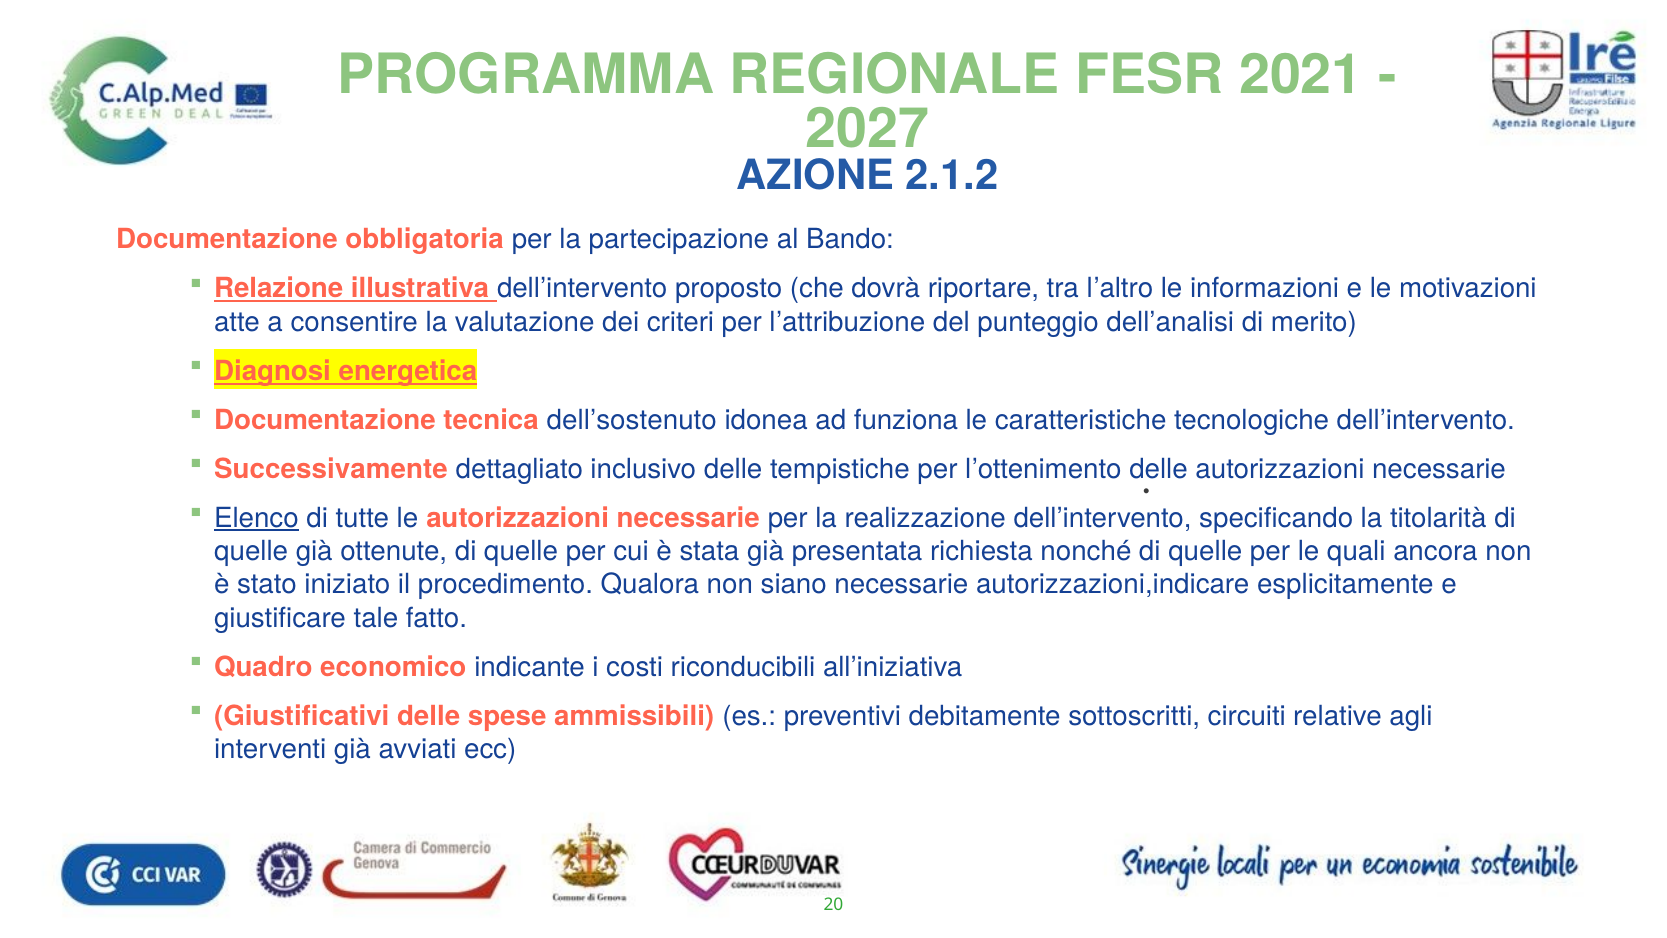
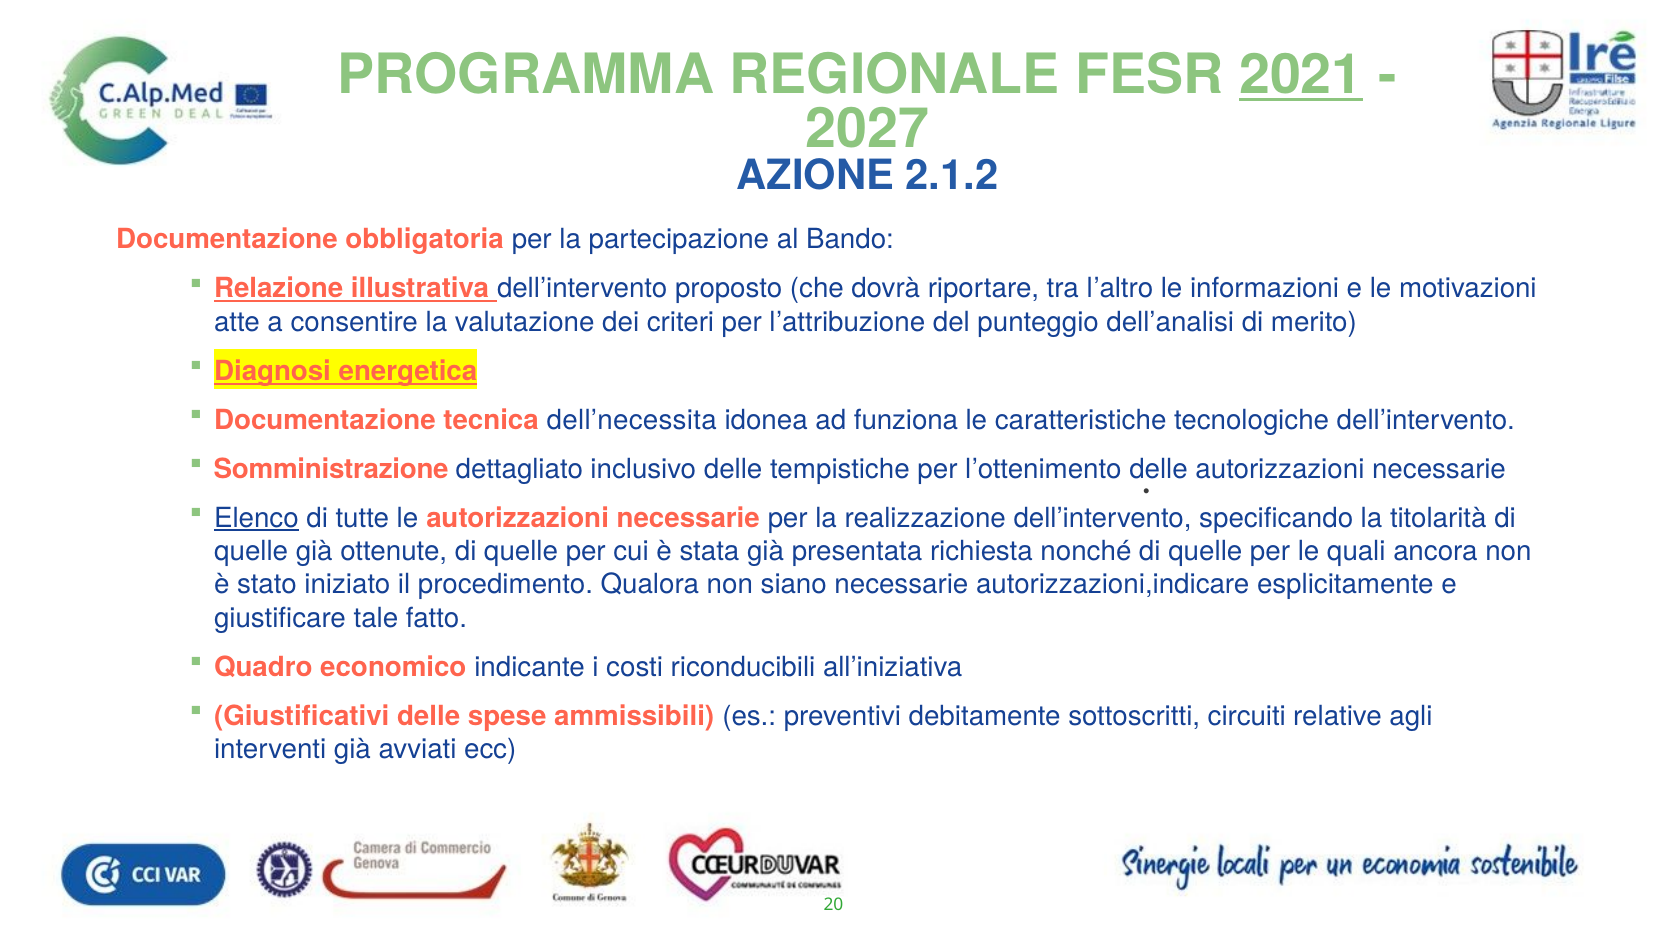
2021 underline: none -> present
dell’sostenuto: dell’sostenuto -> dell’necessita
Successivamente: Successivamente -> Somministrazione
